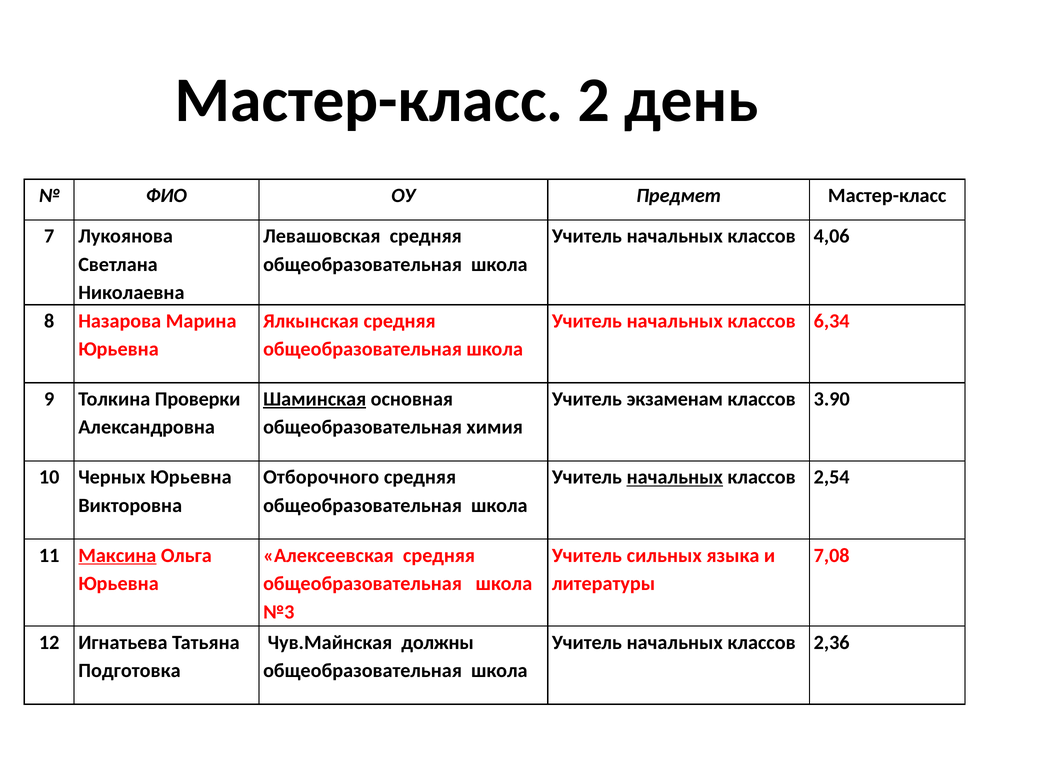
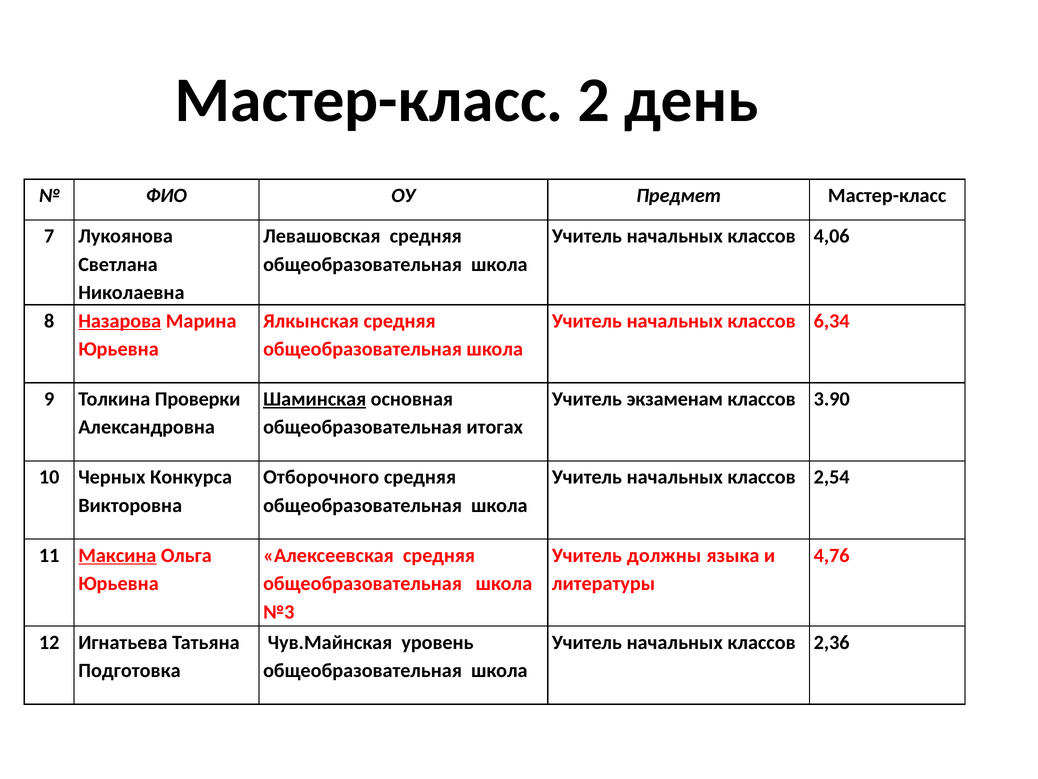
Назарова underline: none -> present
химия: химия -> итогах
Черных Юрьевна: Юрьевна -> Конкурса
начальных at (675, 477) underline: present -> none
сильных: сильных -> должны
7,08: 7,08 -> 4,76
должны: должны -> уровень
